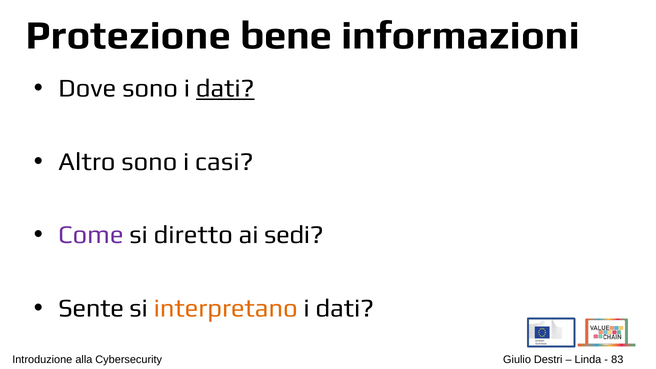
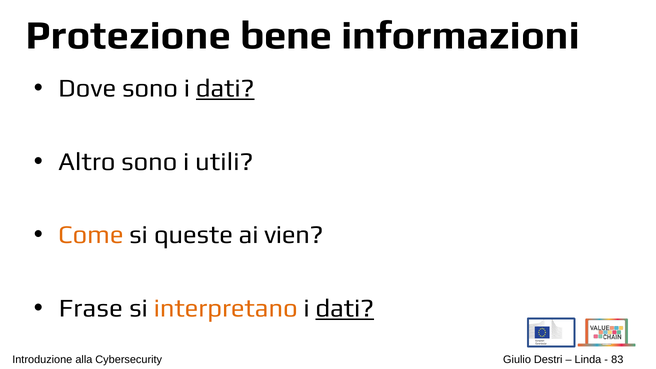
casi: casi -> utili
Come colour: purple -> orange
diretto: diretto -> queste
sedi: sedi -> vien
Sente: Sente -> Frase
dati at (345, 308) underline: none -> present
